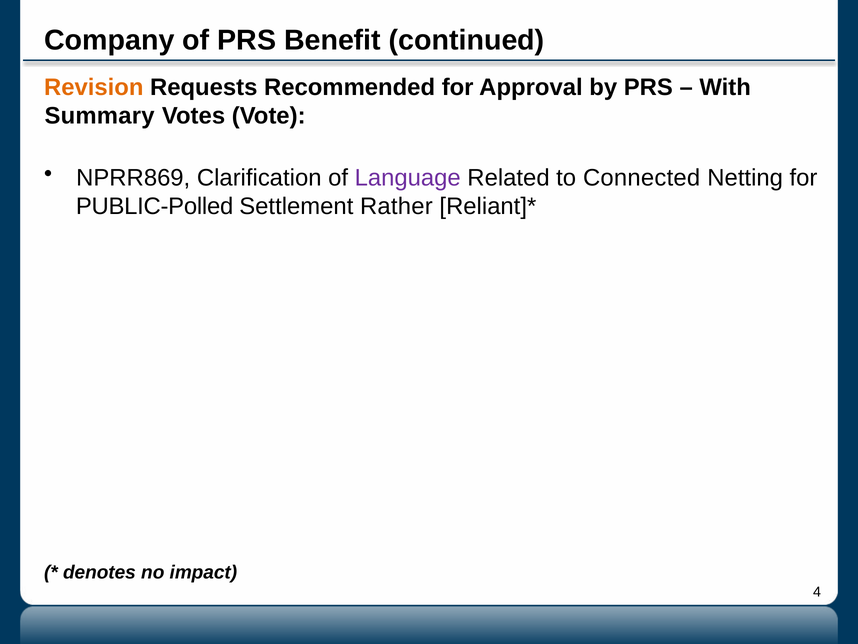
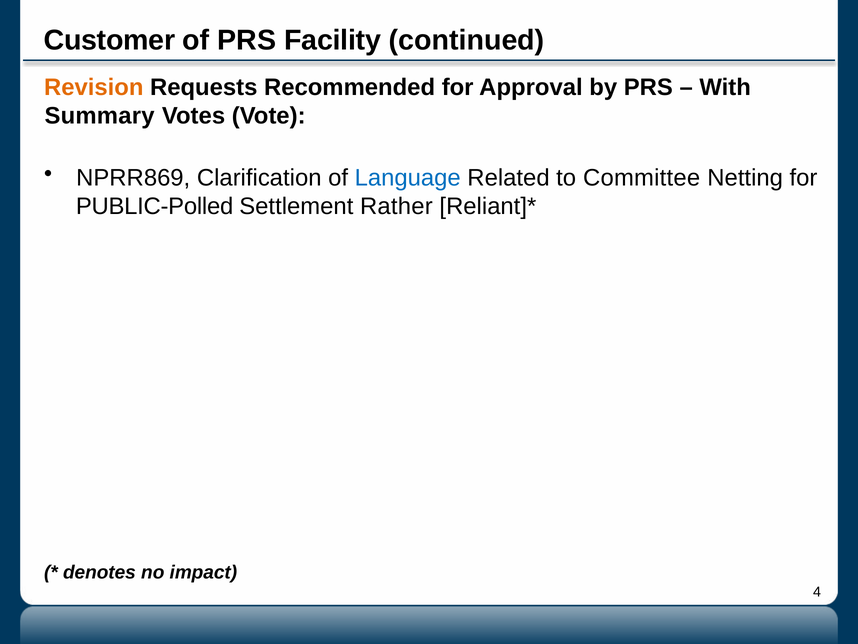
Company: Company -> Customer
Benefit: Benefit -> Facility
Language colour: purple -> blue
Connected: Connected -> Committee
